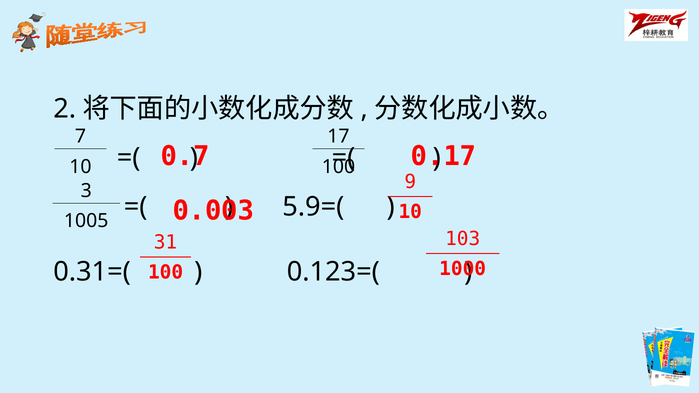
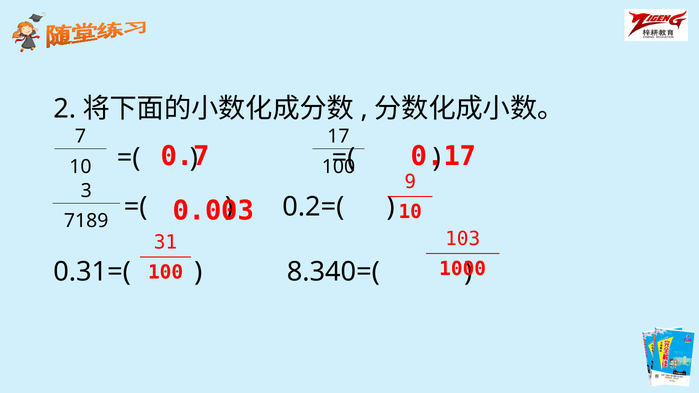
5.9=(: 5.9=( -> 0.2=(
1005: 1005 -> 7189
0.123=(: 0.123=( -> 8.340=(
